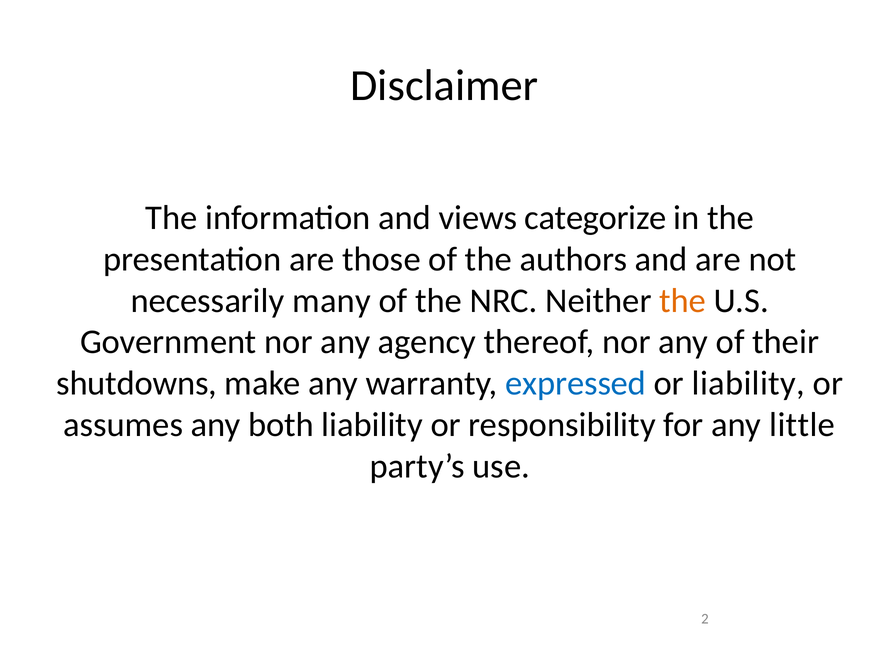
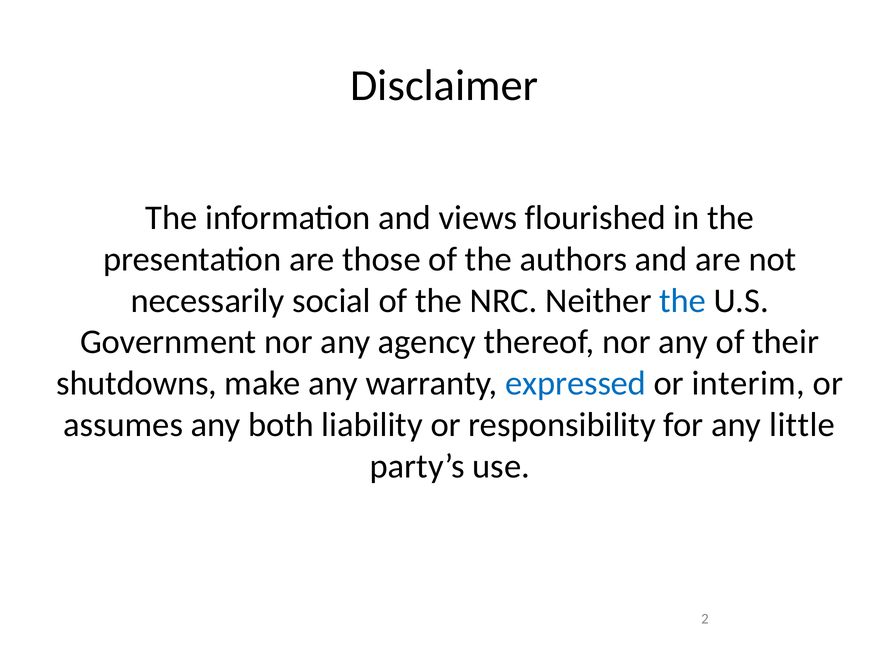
categorize: categorize -> flourished
many: many -> social
the at (683, 301) colour: orange -> blue
or liability: liability -> interim
